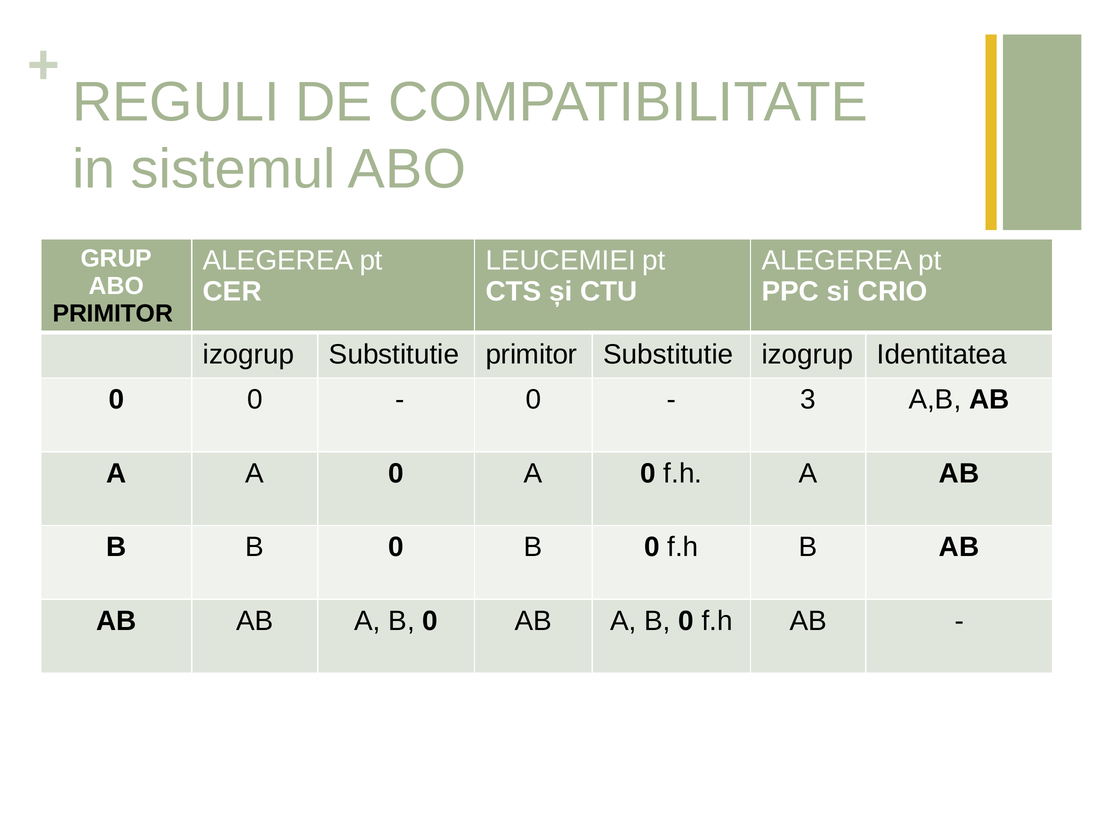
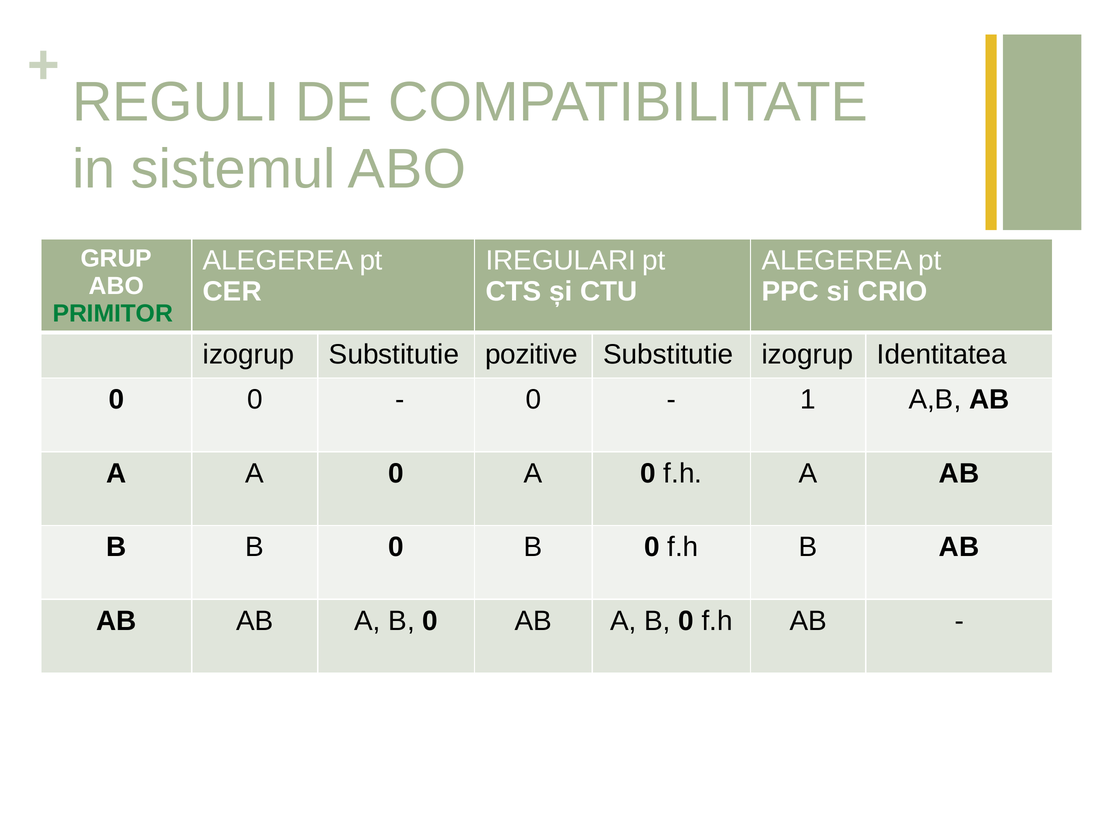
LEUCEMIEI: LEUCEMIEI -> IREGULARI
PRIMITOR at (113, 314) colour: black -> green
Substitutie primitor: primitor -> pozitive
3: 3 -> 1
